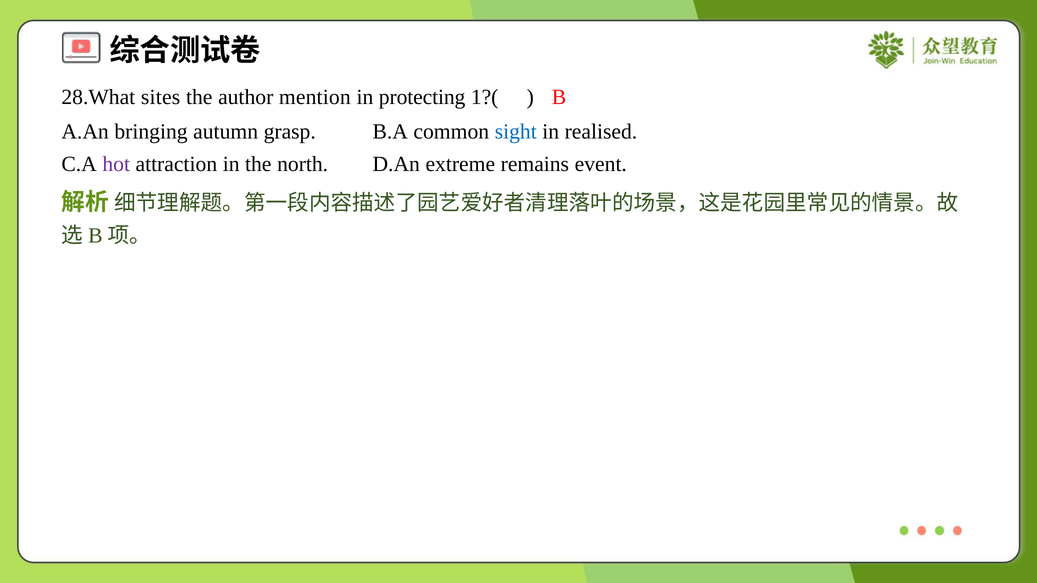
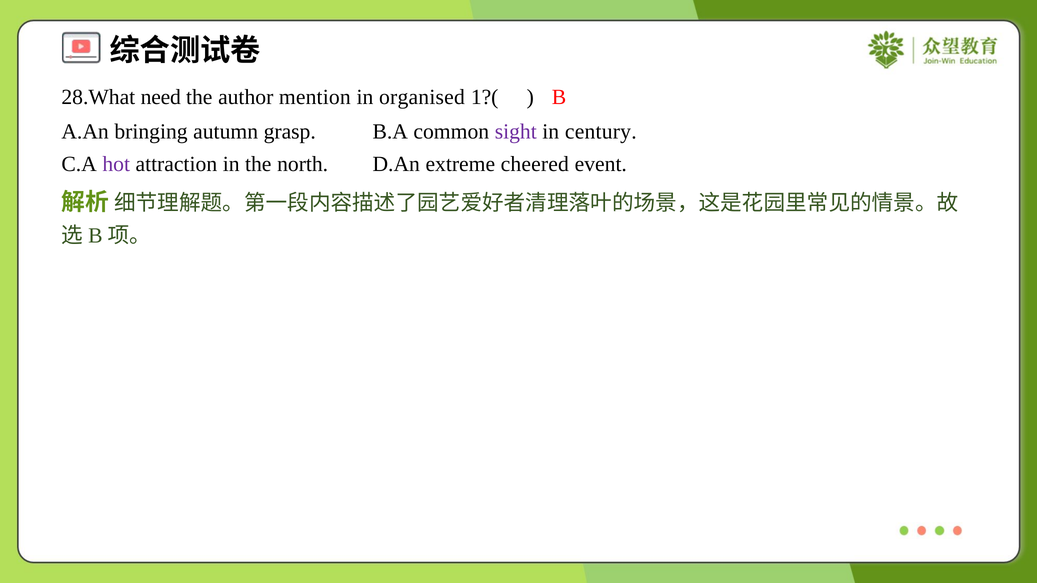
sites: sites -> need
protecting: protecting -> organised
sight colour: blue -> purple
realised: realised -> century
remains: remains -> cheered
